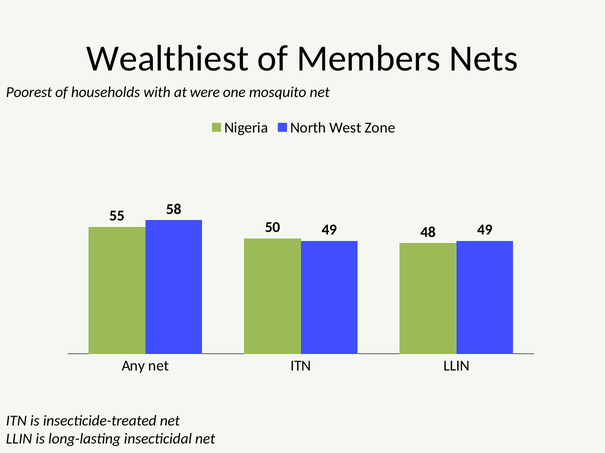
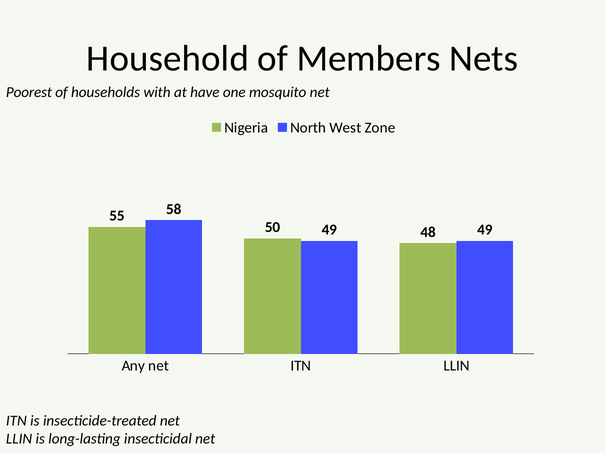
Wealthiest: Wealthiest -> Household
were: were -> have
